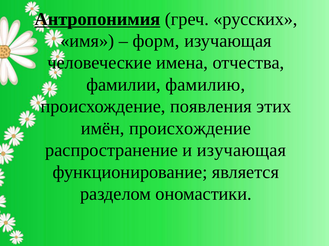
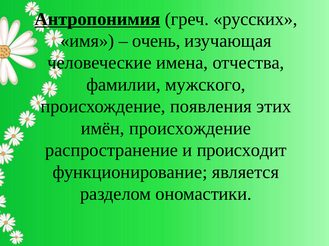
форм: форм -> очень
фамилию: фамилию -> мужского
и изучающая: изучающая -> происходит
